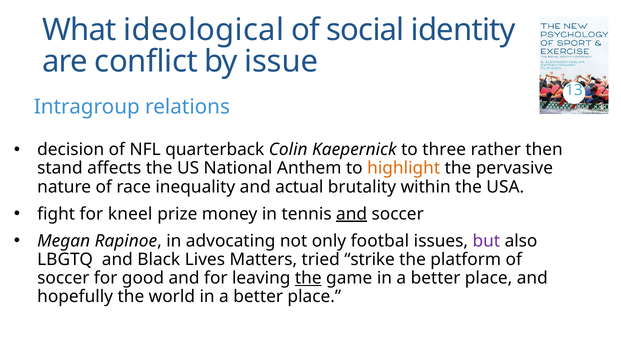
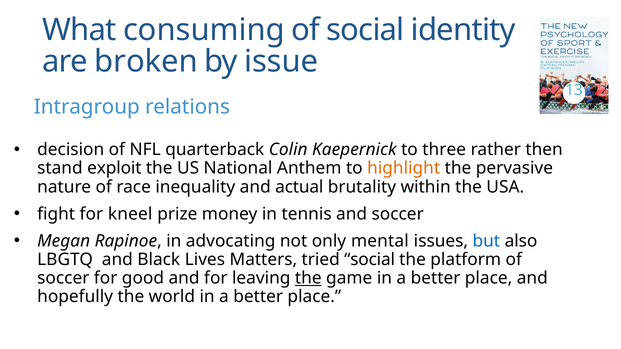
ideological: ideological -> consuming
conflict: conflict -> broken
affects: affects -> exploit
and at (352, 214) underline: present -> none
footbal: footbal -> mental
but colour: purple -> blue
tried strike: strike -> social
